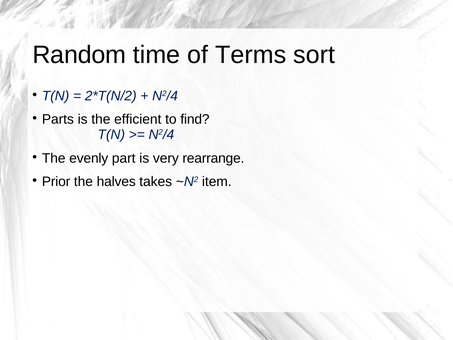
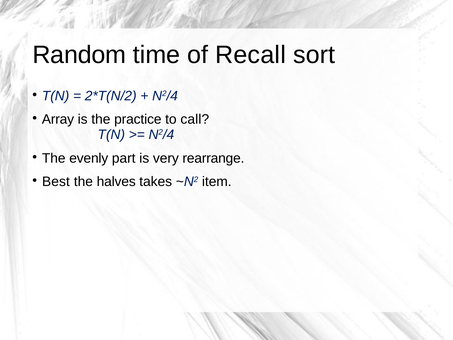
Terms: Terms -> Recall
Parts: Parts -> Array
efficient: efficient -> practice
find: find -> call
Prior: Prior -> Best
